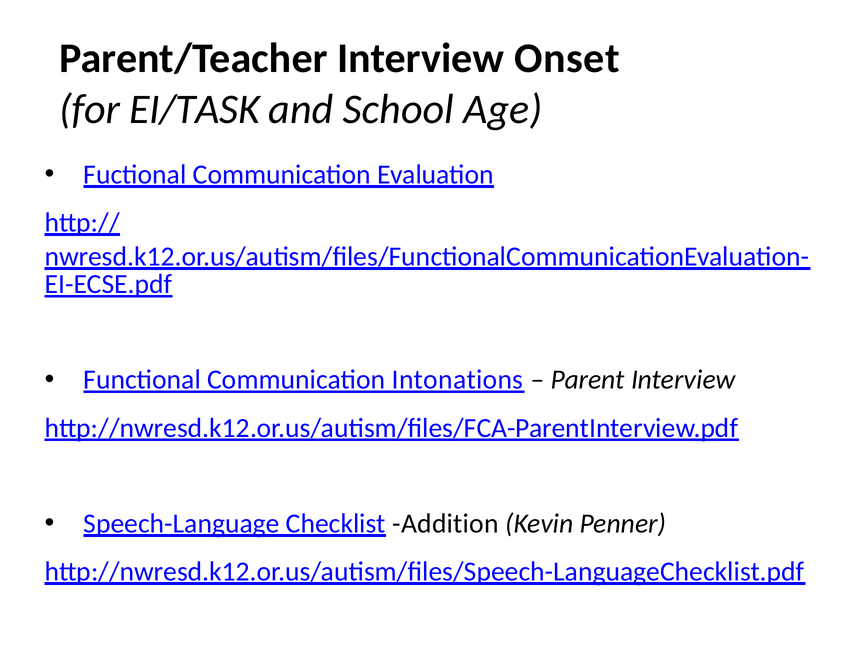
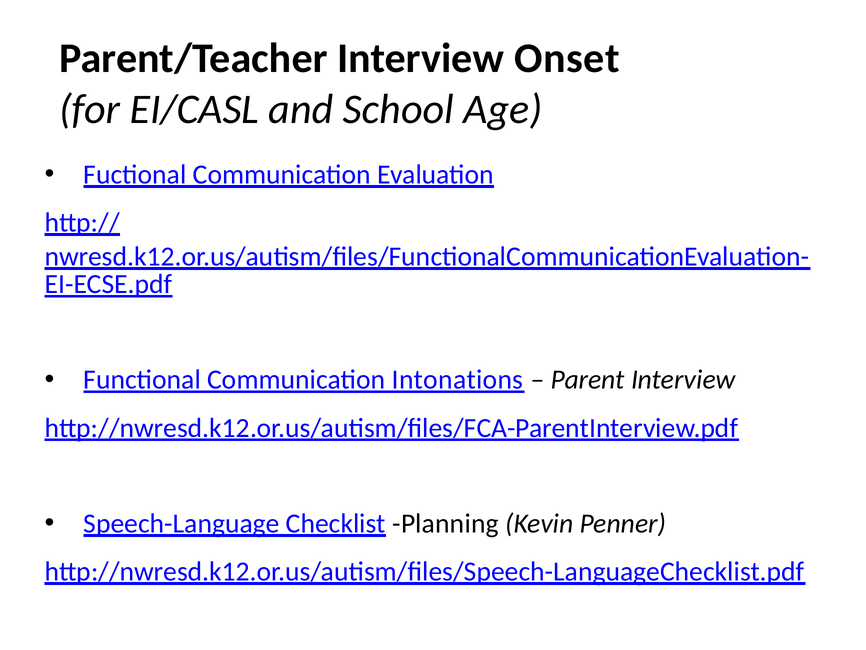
EI/TASK: EI/TASK -> EI/CASL
Addition: Addition -> Planning
